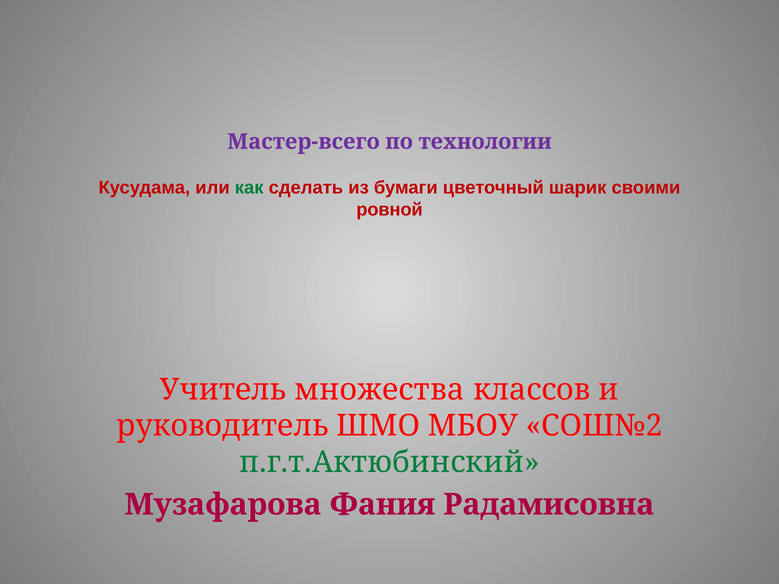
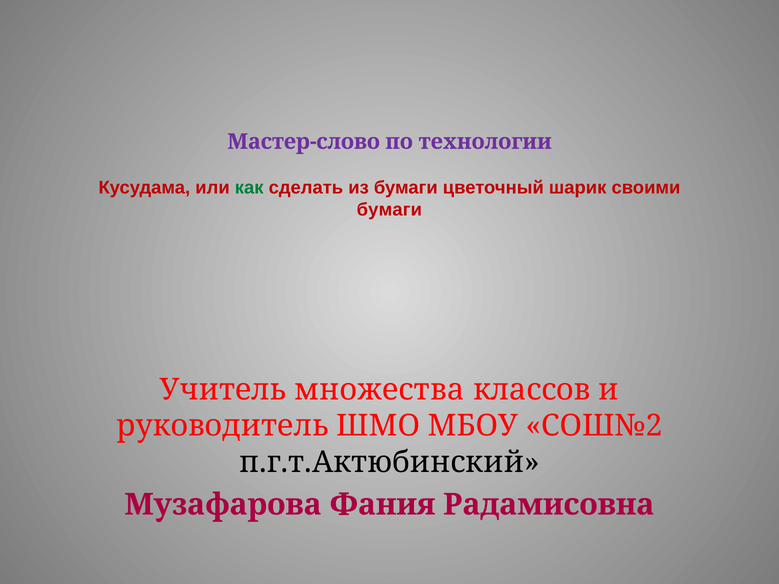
Мастер-всего: Мастер-всего -> Мастер-слово
ровной at (390, 210): ровной -> бумаги
п.г.т.Актюбинский colour: green -> black
